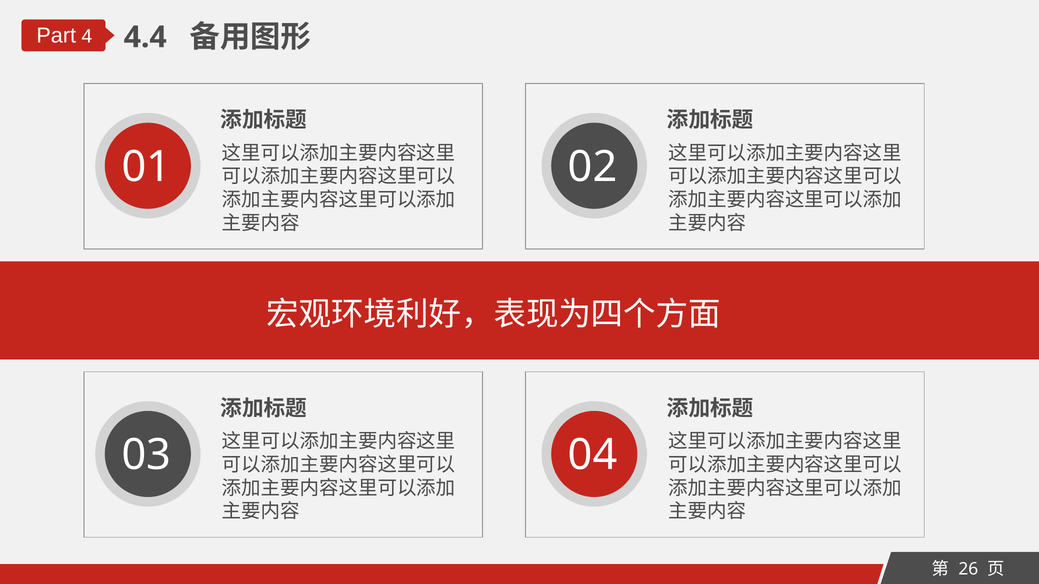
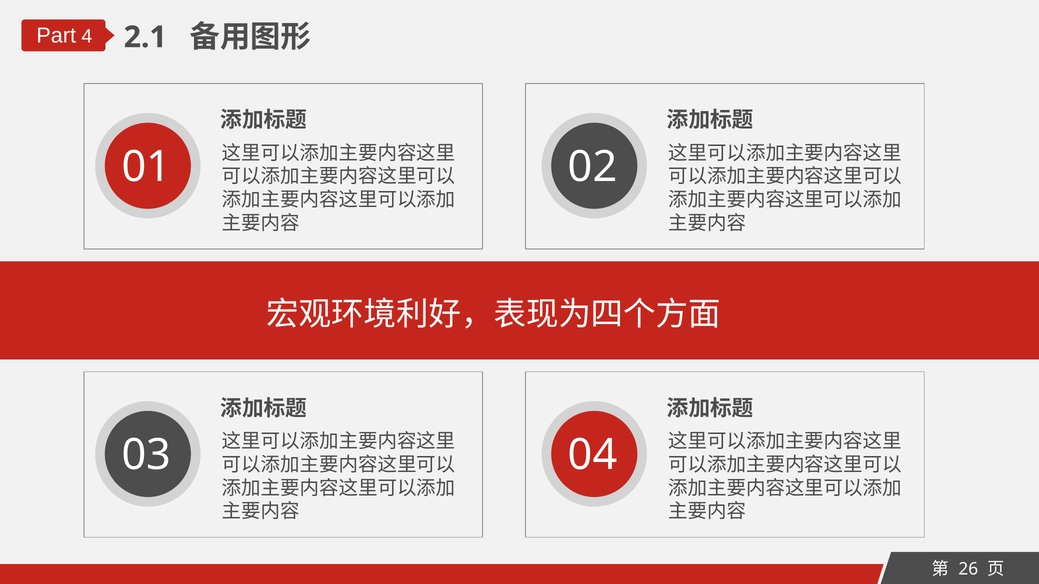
4.4: 4.4 -> 2.1
